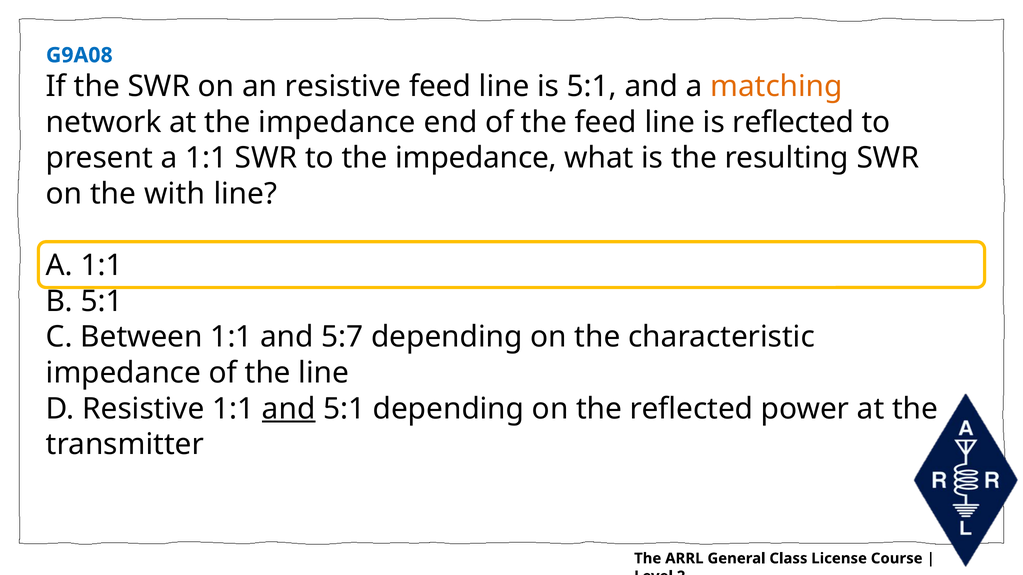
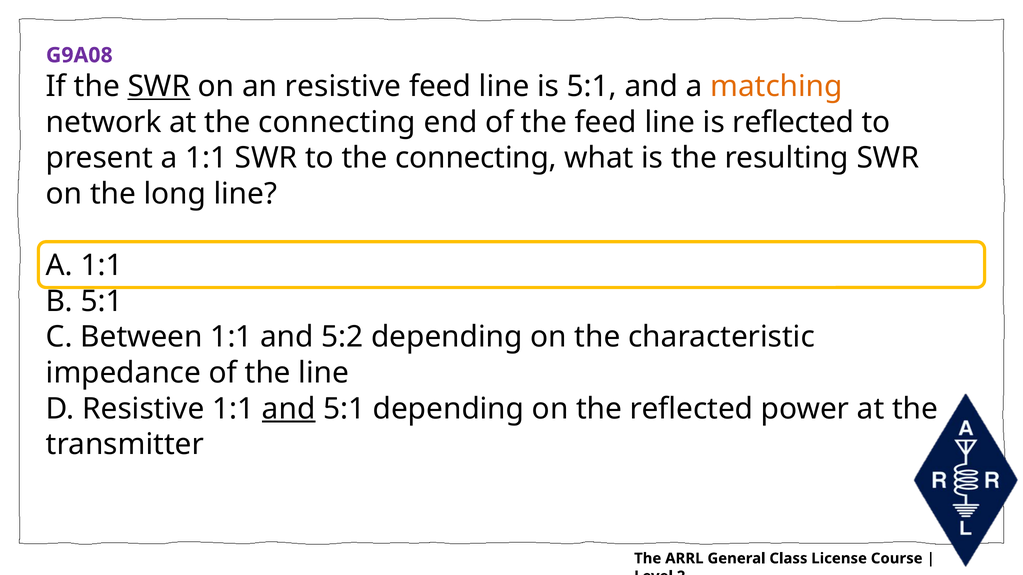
G9A08 colour: blue -> purple
SWR at (159, 87) underline: none -> present
at the impedance: impedance -> connecting
to the impedance: impedance -> connecting
with: with -> long
5:7: 5:7 -> 5:2
